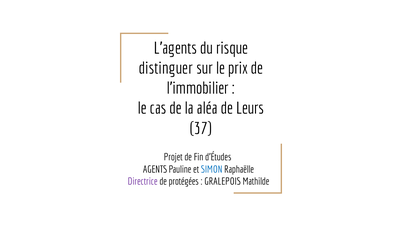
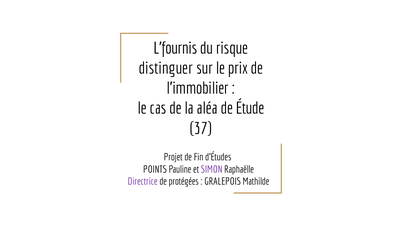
L’agents: L’agents -> L’fournis
Leurs: Leurs -> Étude
AGENTS: AGENTS -> POINTS
SIMON colour: blue -> purple
